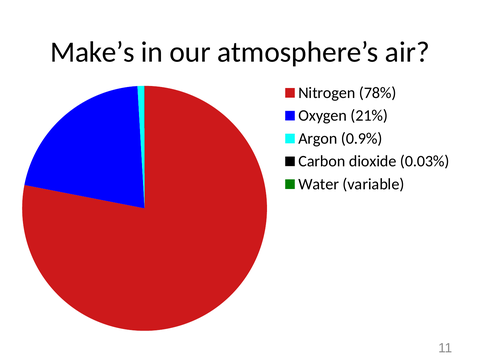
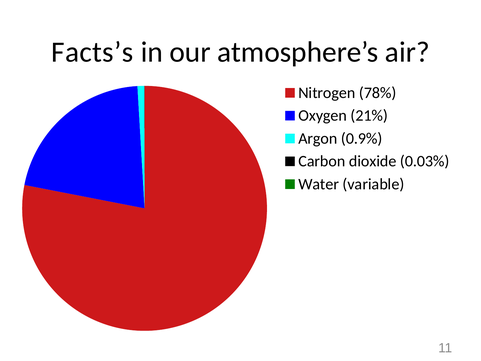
Make’s: Make’s -> Facts’s
